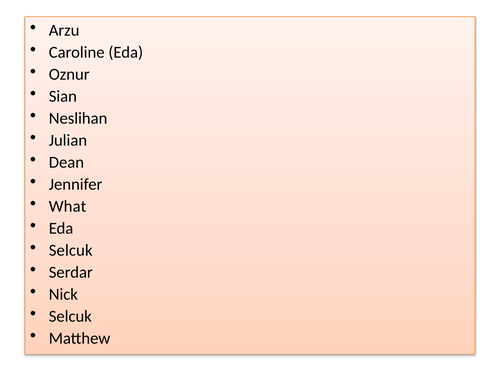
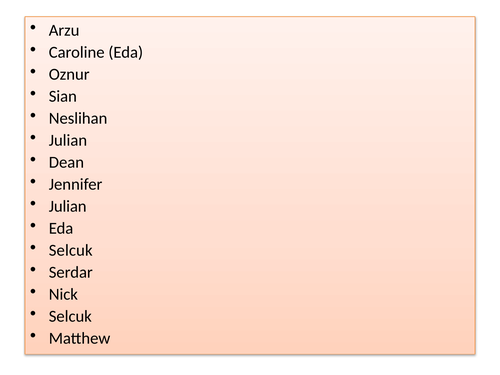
What at (68, 206): What -> Julian
